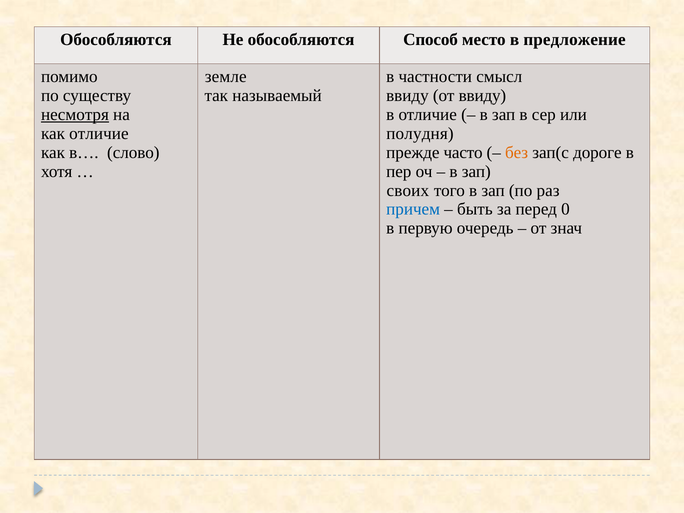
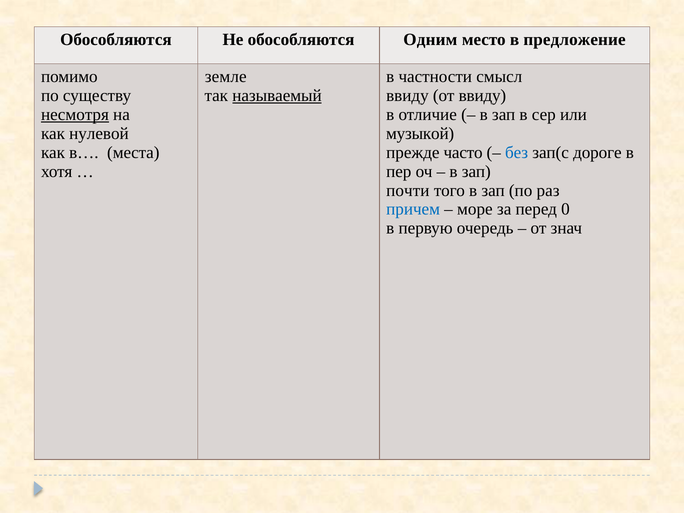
Способ: Способ -> Одним
называемый underline: none -> present
как отличие: отличие -> нулевой
полудня: полудня -> музыкой
слово: слово -> места
без colour: orange -> blue
своих: своих -> почти
быть: быть -> море
